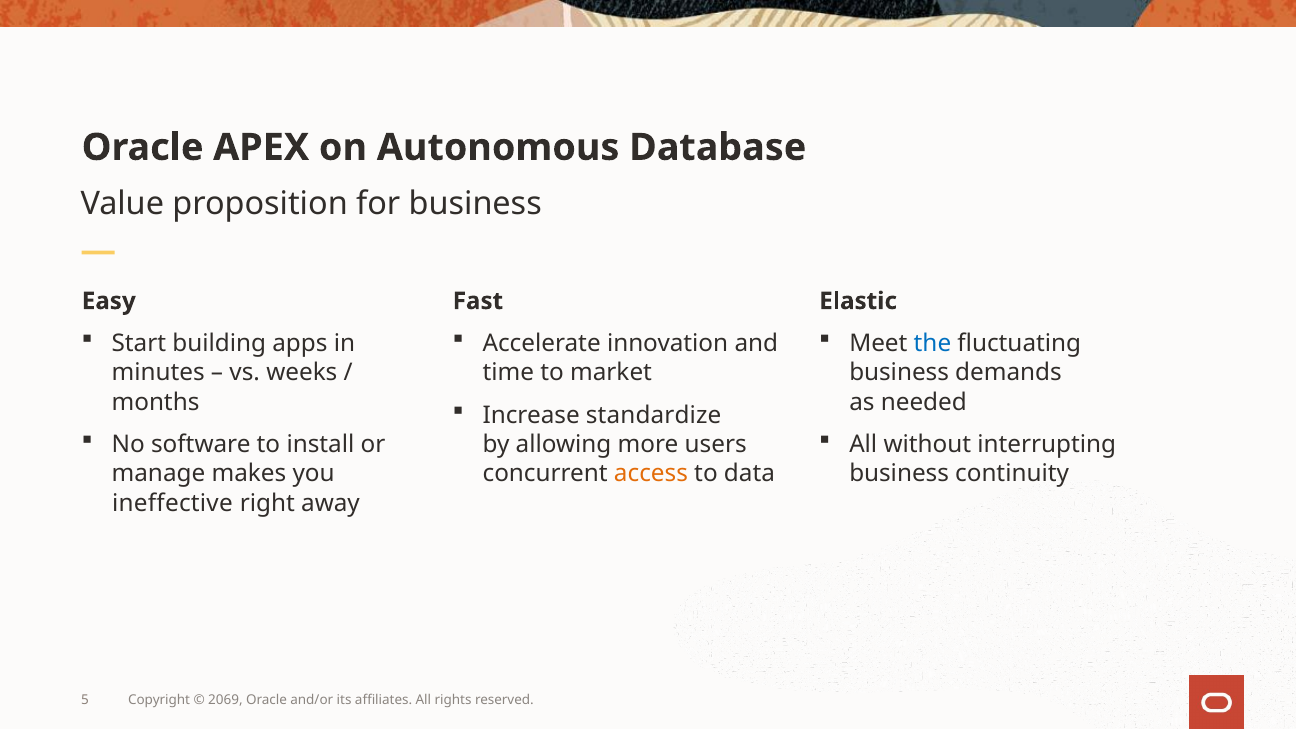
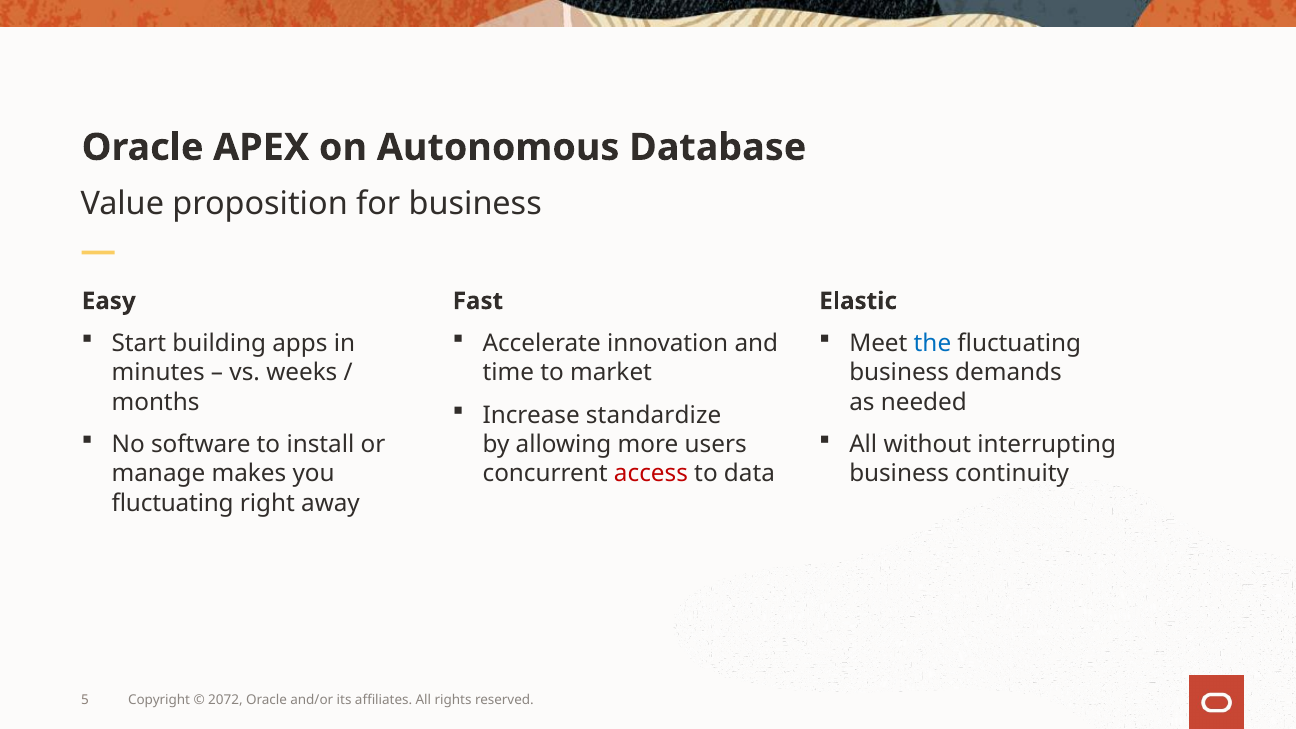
access colour: orange -> red
ineffective at (172, 503): ineffective -> fluctuating
2069: 2069 -> 2072
